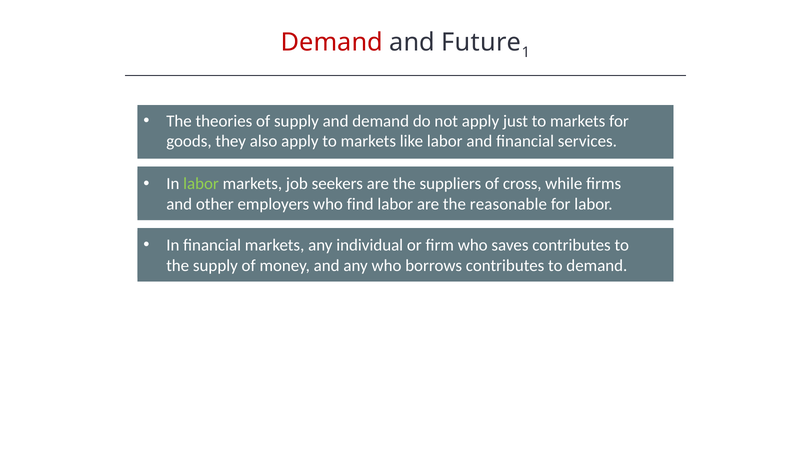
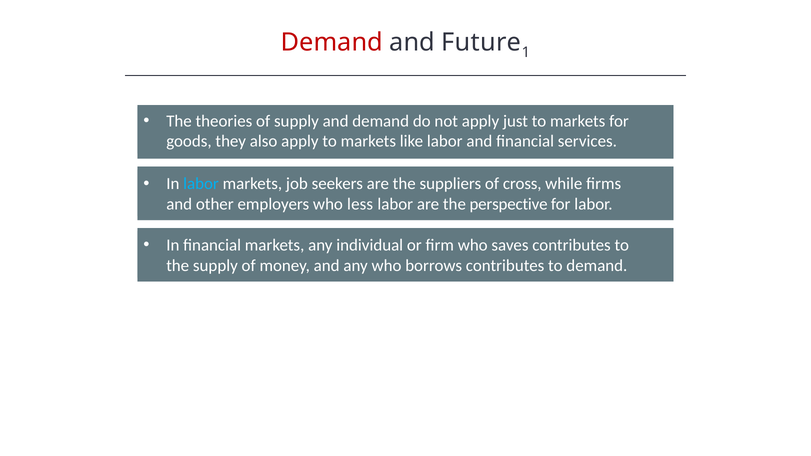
labor at (201, 184) colour: light green -> light blue
find: find -> less
reasonable: reasonable -> perspective
